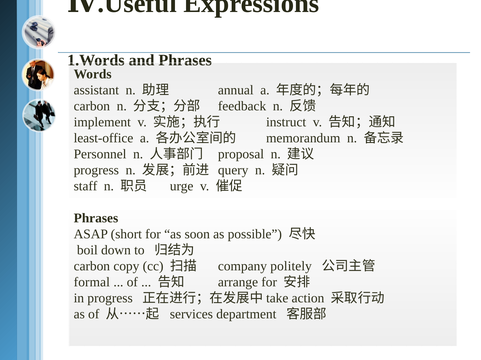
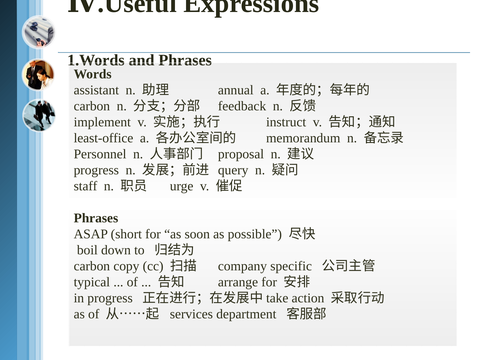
politely: politely -> specific
formal: formal -> typical
